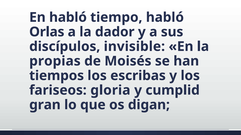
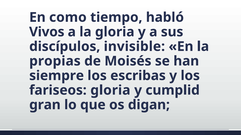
En habló: habló -> como
Orlas: Orlas -> Vivos
la dador: dador -> gloria
tiempos: tiempos -> siempre
